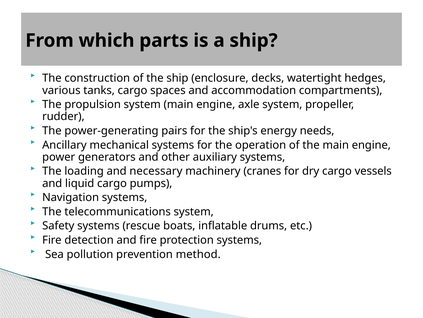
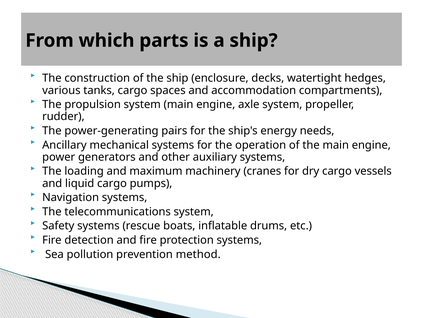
necessary: necessary -> maximum
